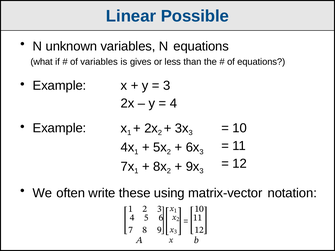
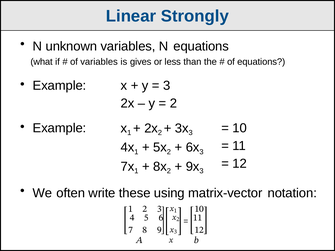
Possible: Possible -> Strongly
4 at (173, 104): 4 -> 2
